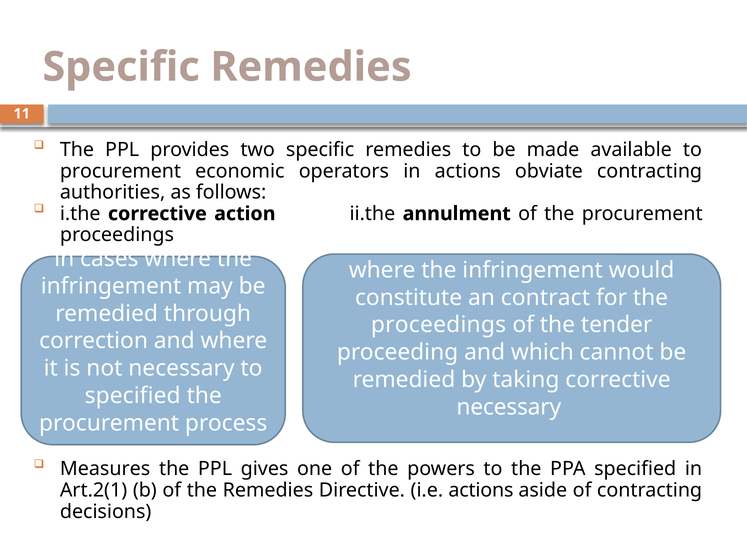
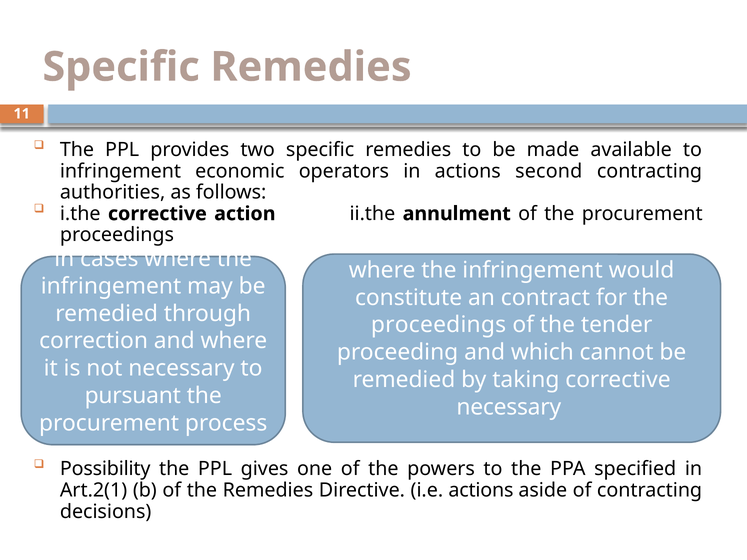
procurement at (120, 171): procurement -> infringement
obviate: obviate -> second
specified at (133, 396): specified -> pursuant
Measures: Measures -> Possibility
